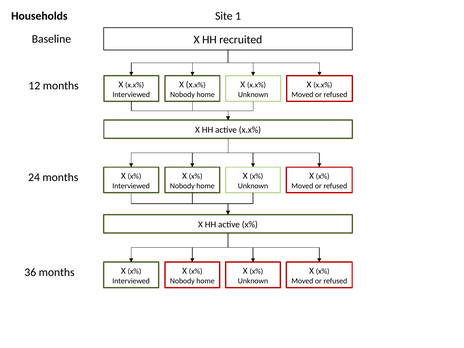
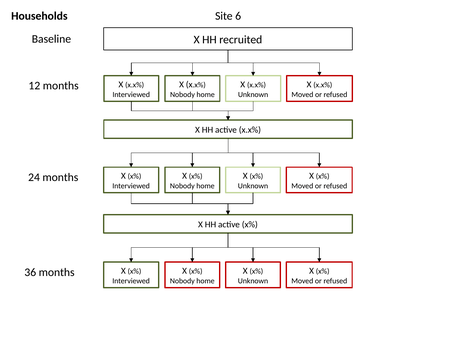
1: 1 -> 6
